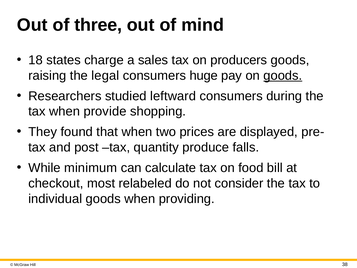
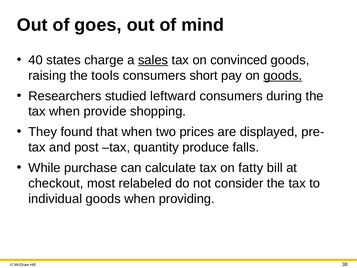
three: three -> goes
18: 18 -> 40
sales underline: none -> present
producers: producers -> convinced
legal: legal -> tools
huge: huge -> short
minimum: minimum -> purchase
food: food -> fatty
